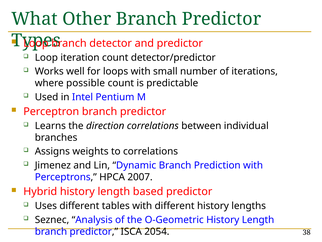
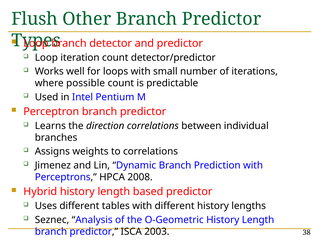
What: What -> Flush
2007: 2007 -> 2008
2054: 2054 -> 2003
